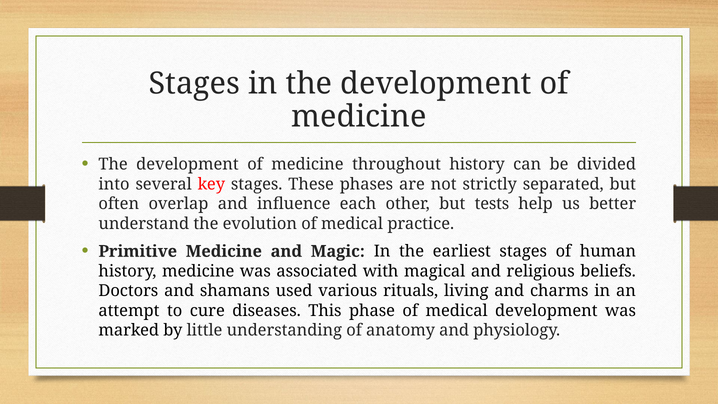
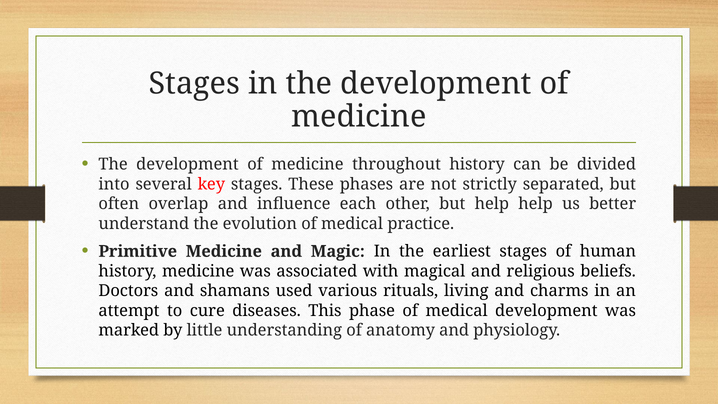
but tests: tests -> help
